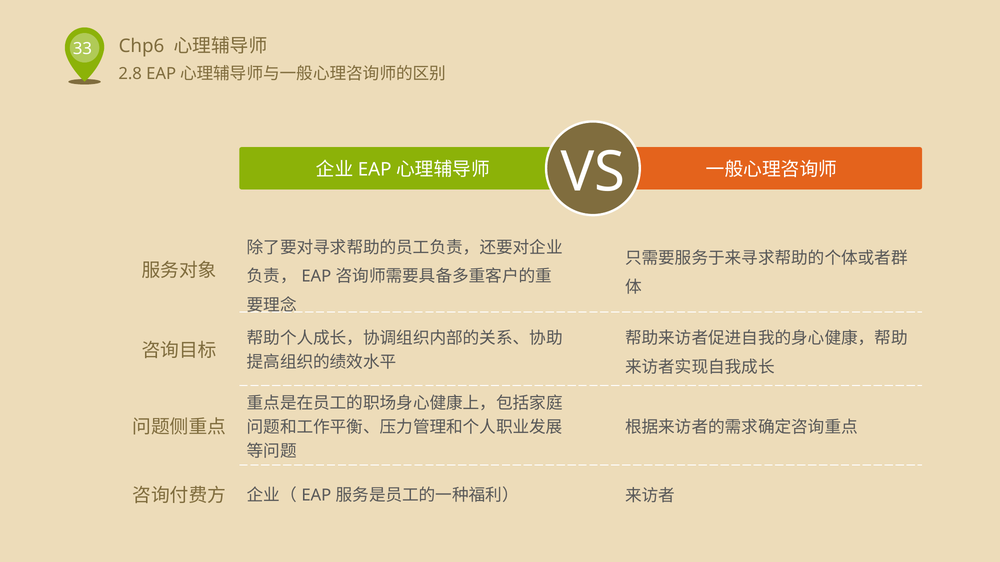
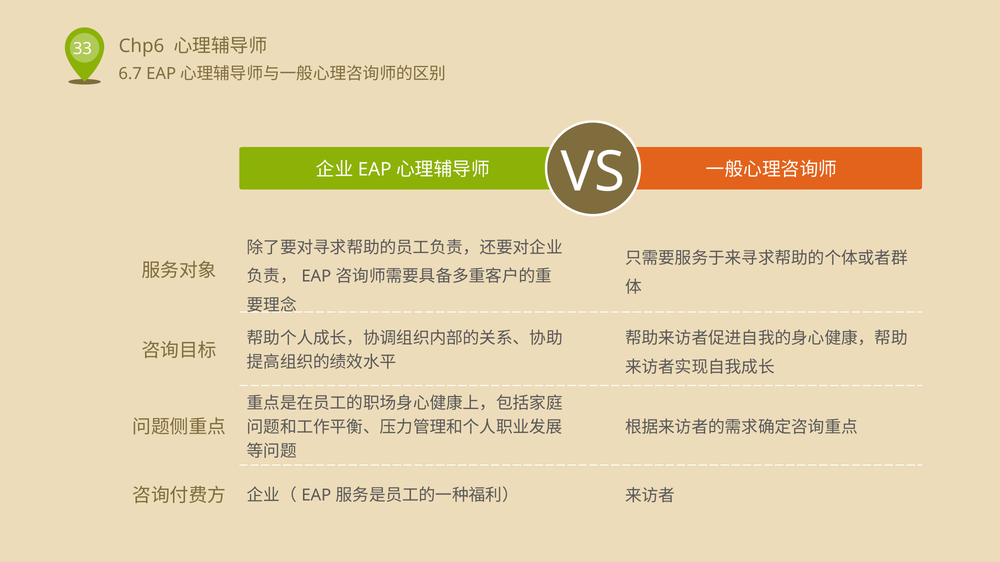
2.8: 2.8 -> 6.7
